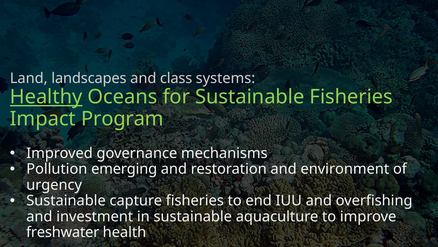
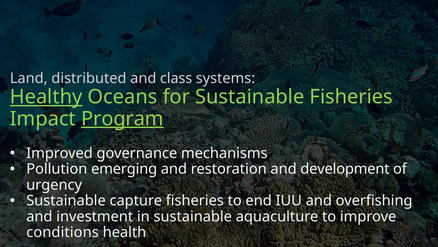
landscapes: landscapes -> distributed
Program underline: none -> present
environment: environment -> development
freshwater: freshwater -> conditions
